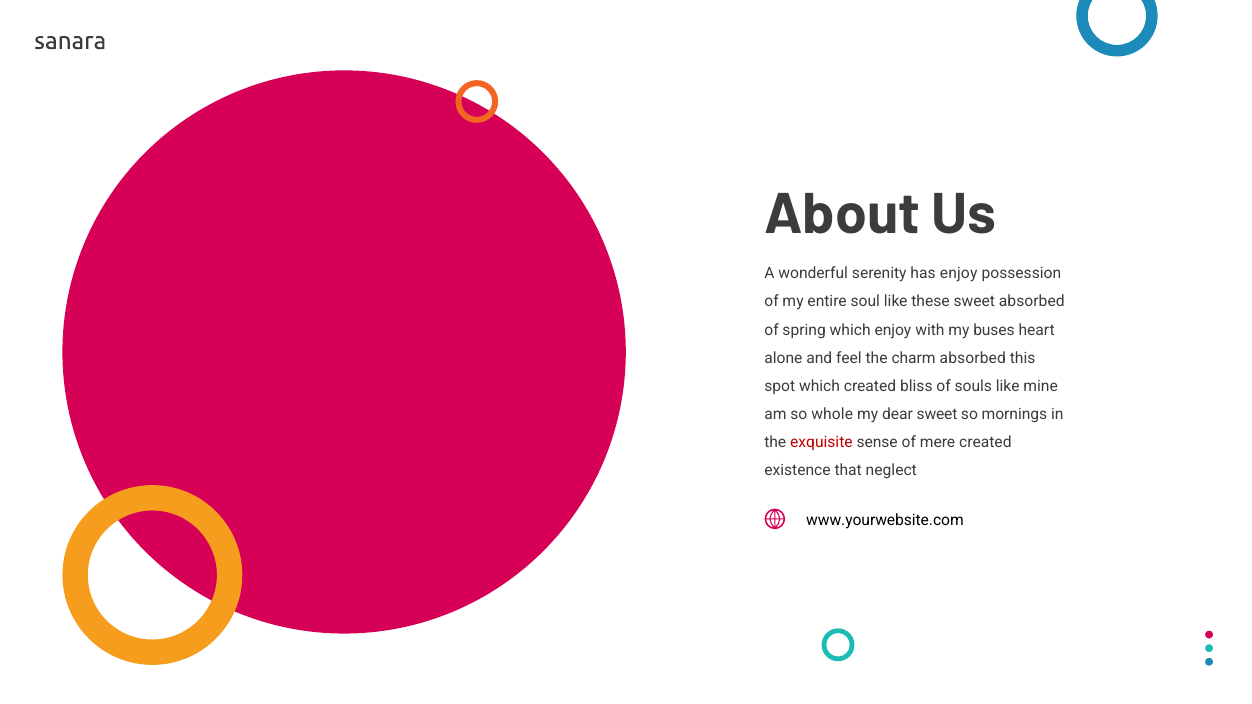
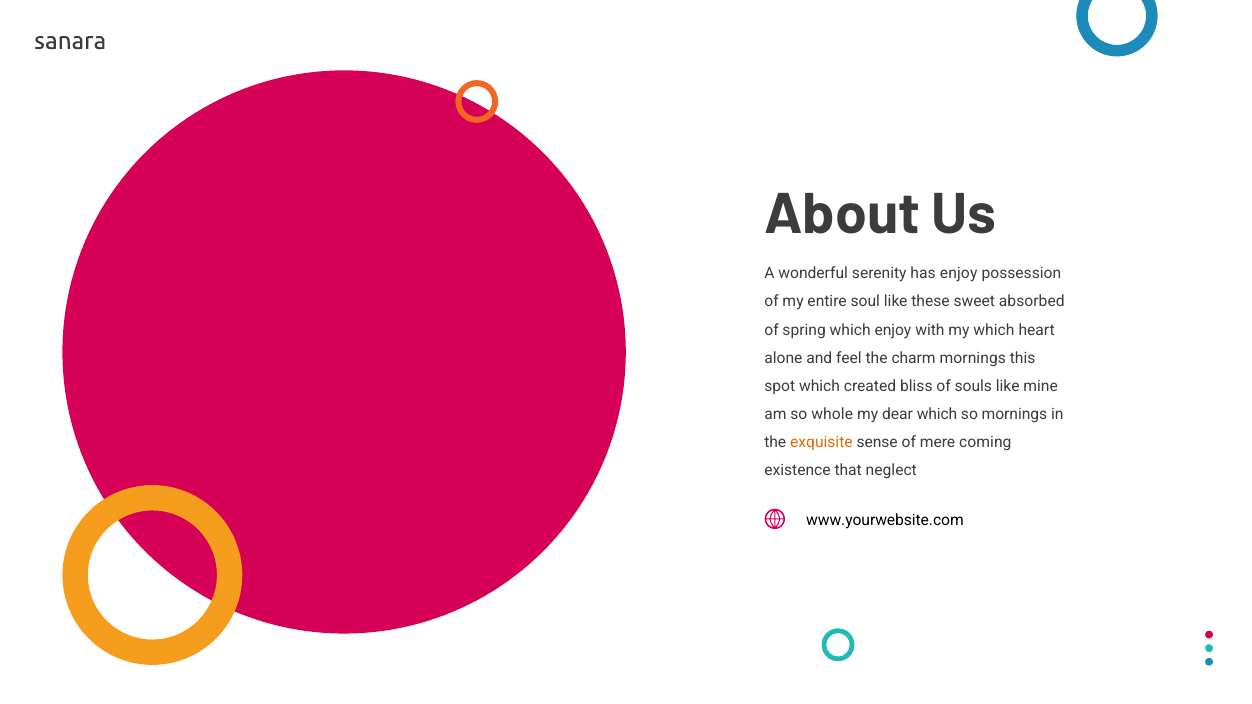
my buses: buses -> which
charm absorbed: absorbed -> mornings
dear sweet: sweet -> which
exquisite colour: red -> orange
mere created: created -> coming
